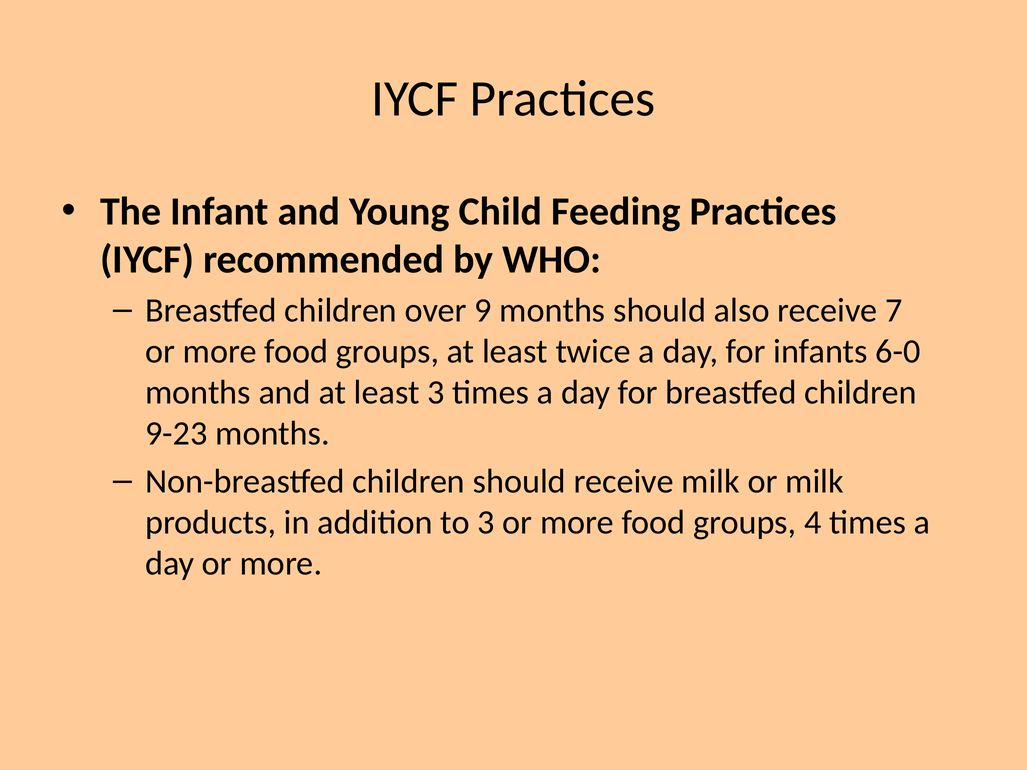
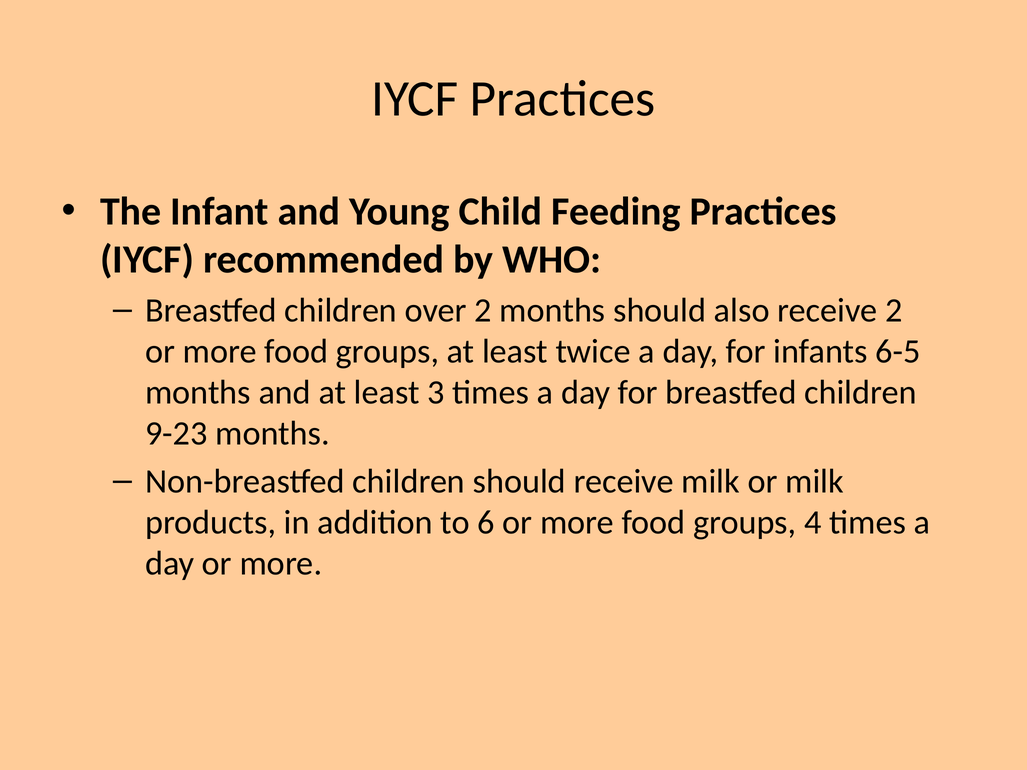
over 9: 9 -> 2
receive 7: 7 -> 2
6-0: 6-0 -> 6-5
to 3: 3 -> 6
